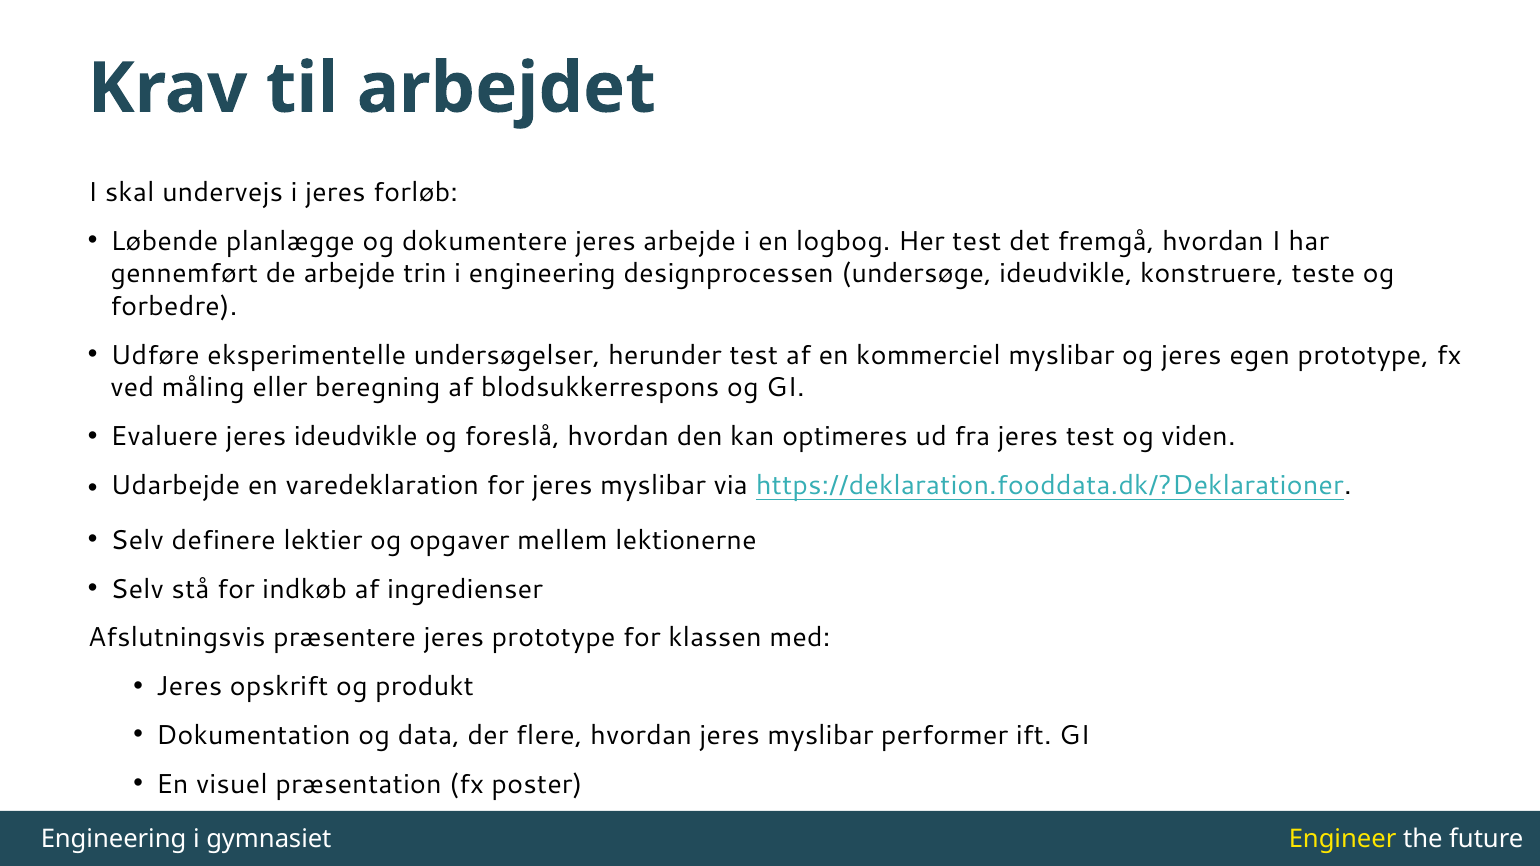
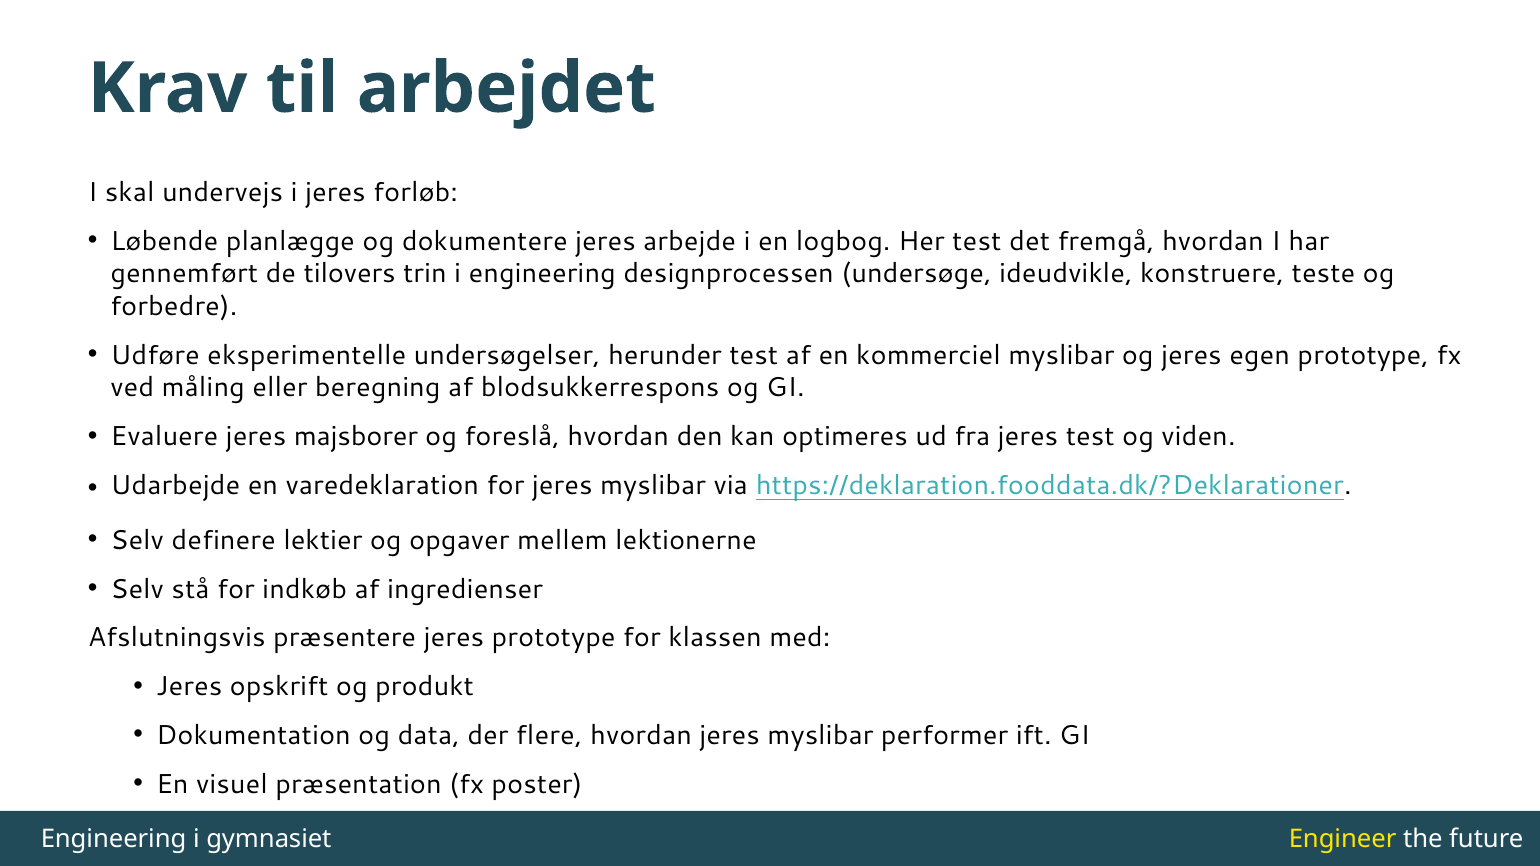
de arbejde: arbejde -> tilovers
jeres ideudvikle: ideudvikle -> majsborer
